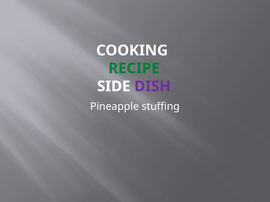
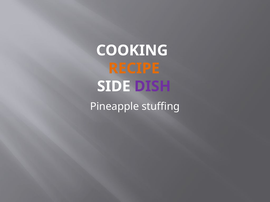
RECIPE colour: green -> orange
